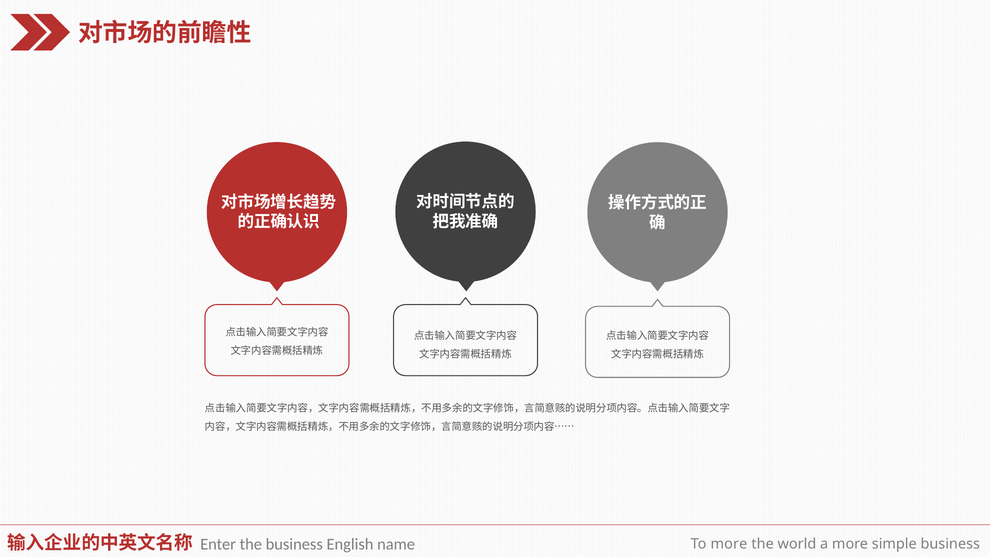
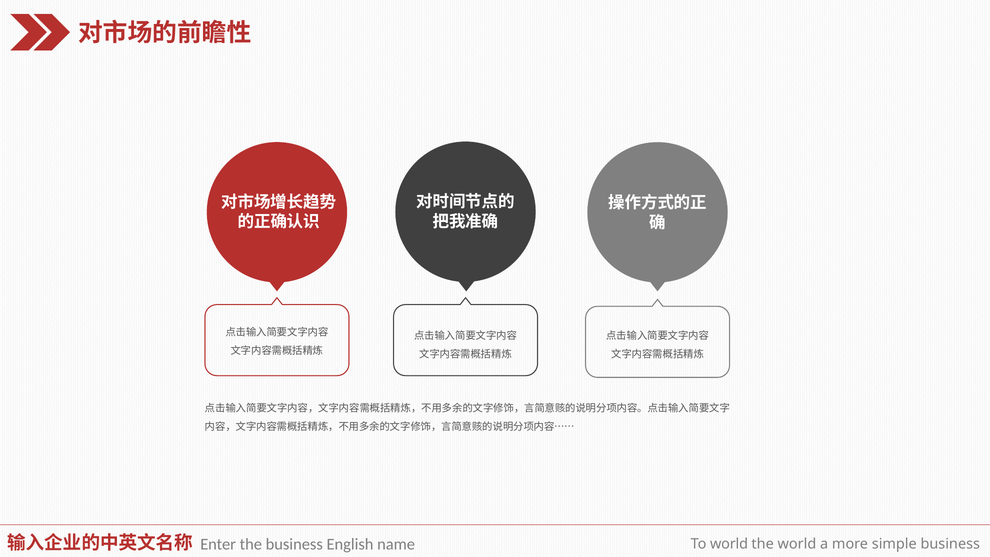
To more: more -> world
